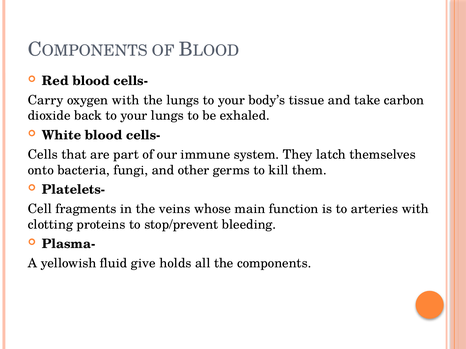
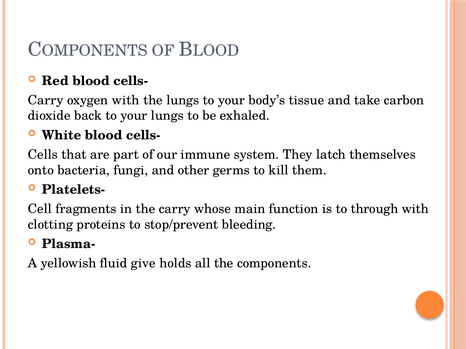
the veins: veins -> carry
arteries: arteries -> through
